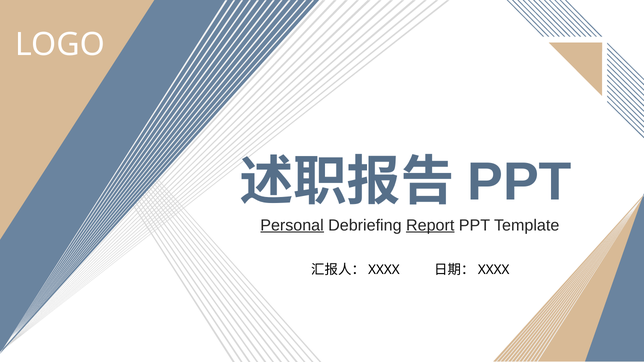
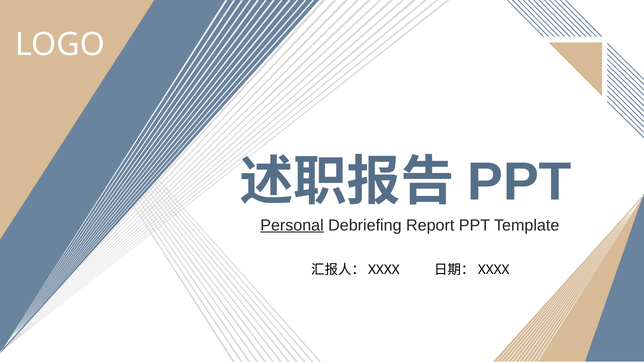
Report underline: present -> none
